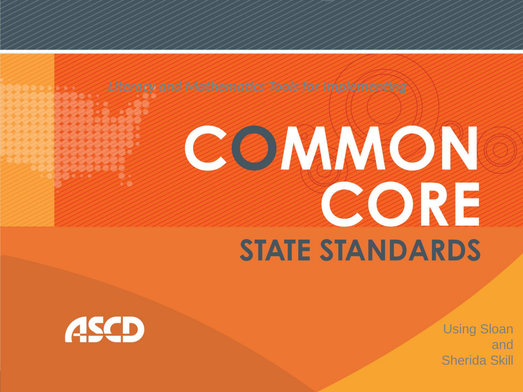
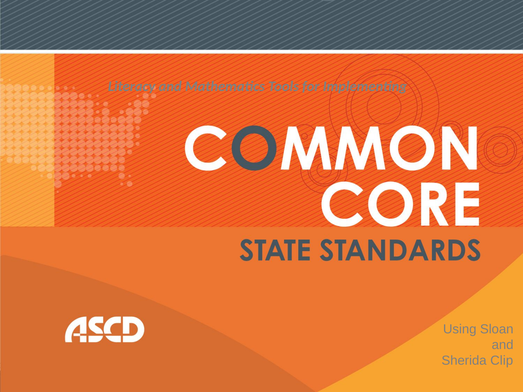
Skill: Skill -> Clip
